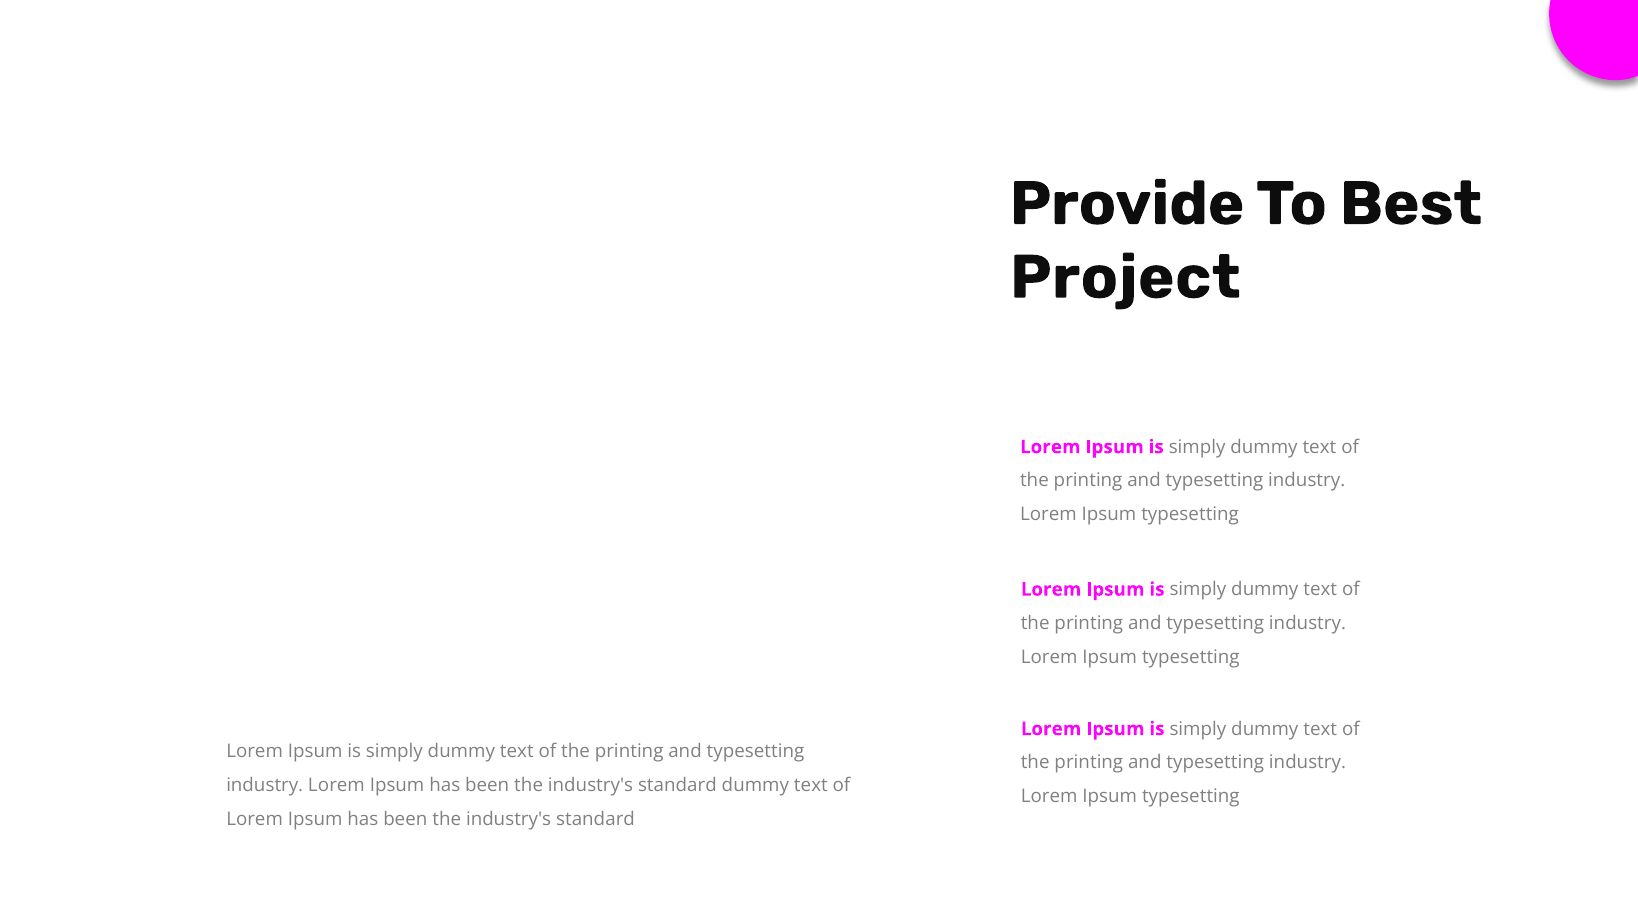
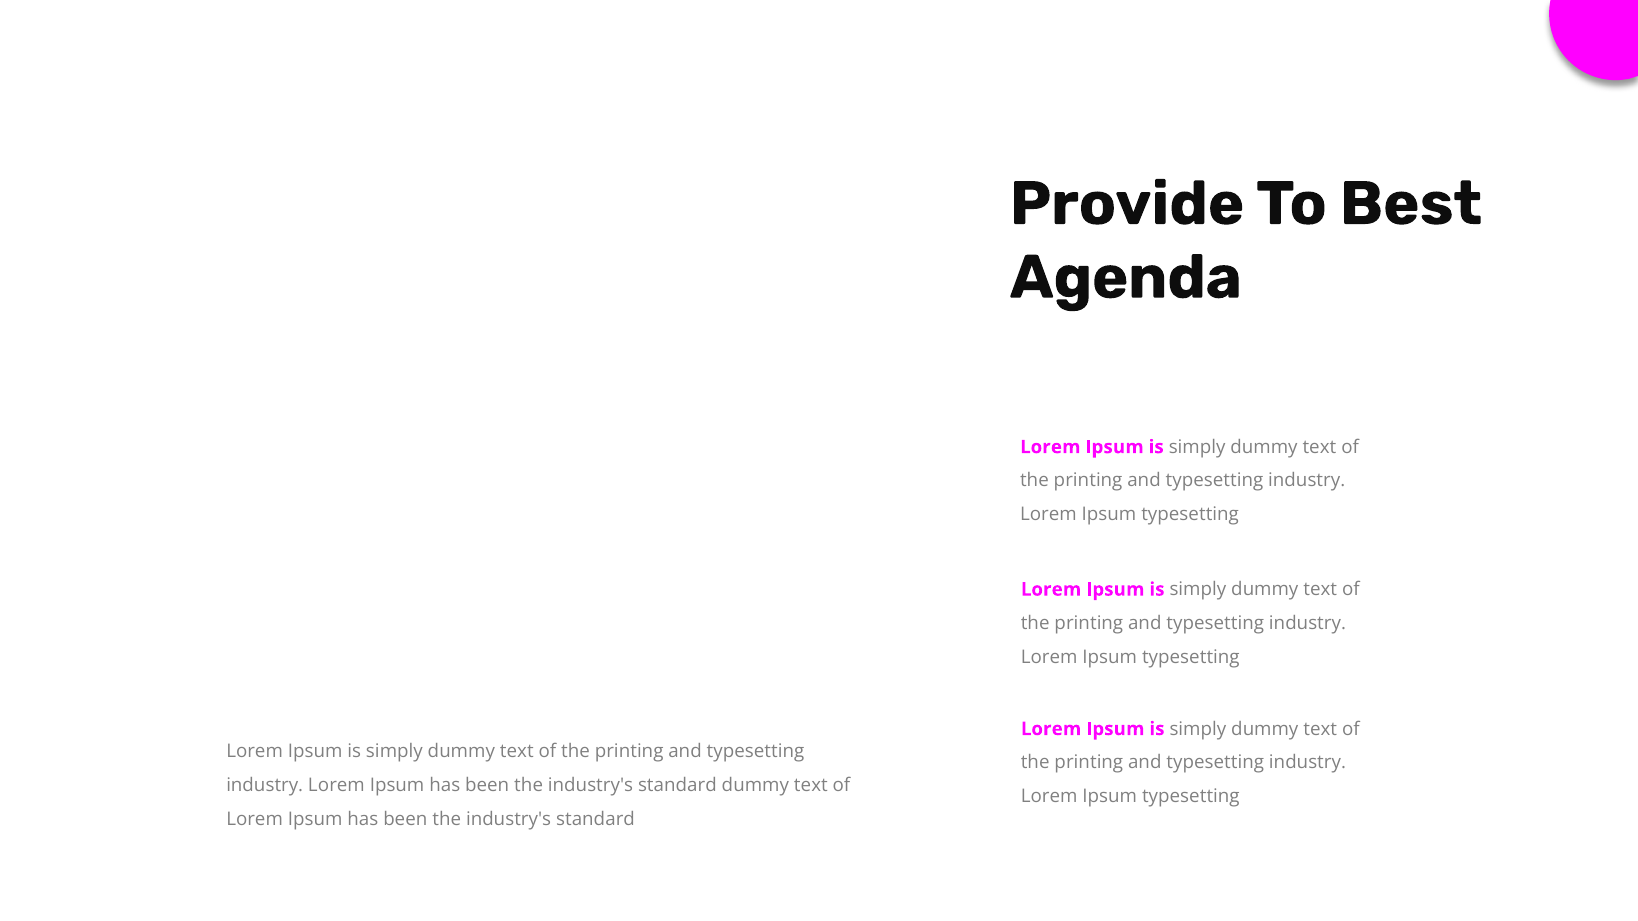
Project: Project -> Agenda
